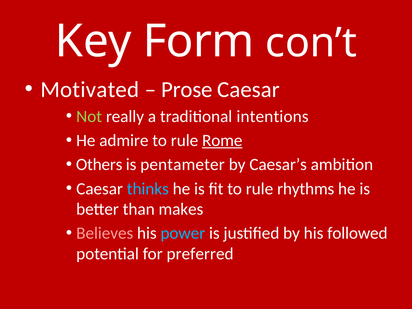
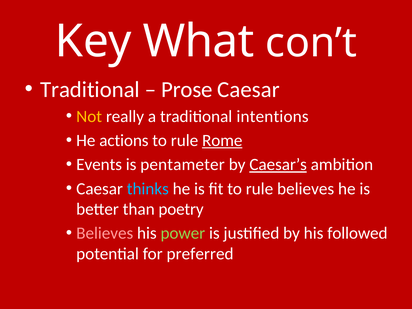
Form: Form -> What
Motivated at (90, 89): Motivated -> Traditional
Not colour: light green -> yellow
admire: admire -> actions
Others: Others -> Events
Caesar’s underline: none -> present
rule rhythms: rhythms -> believes
makes: makes -> poetry
power colour: light blue -> light green
